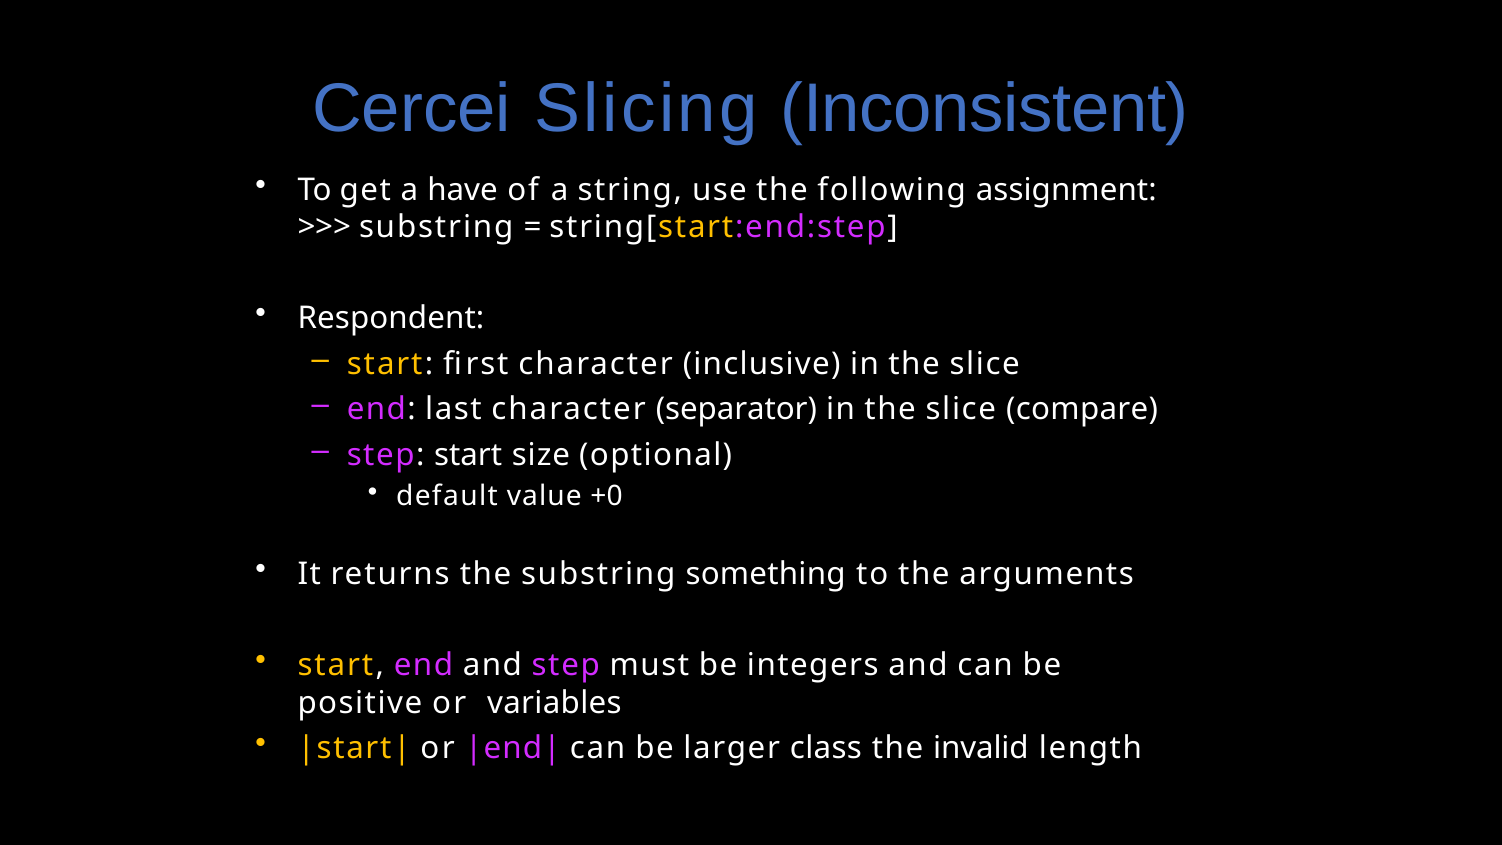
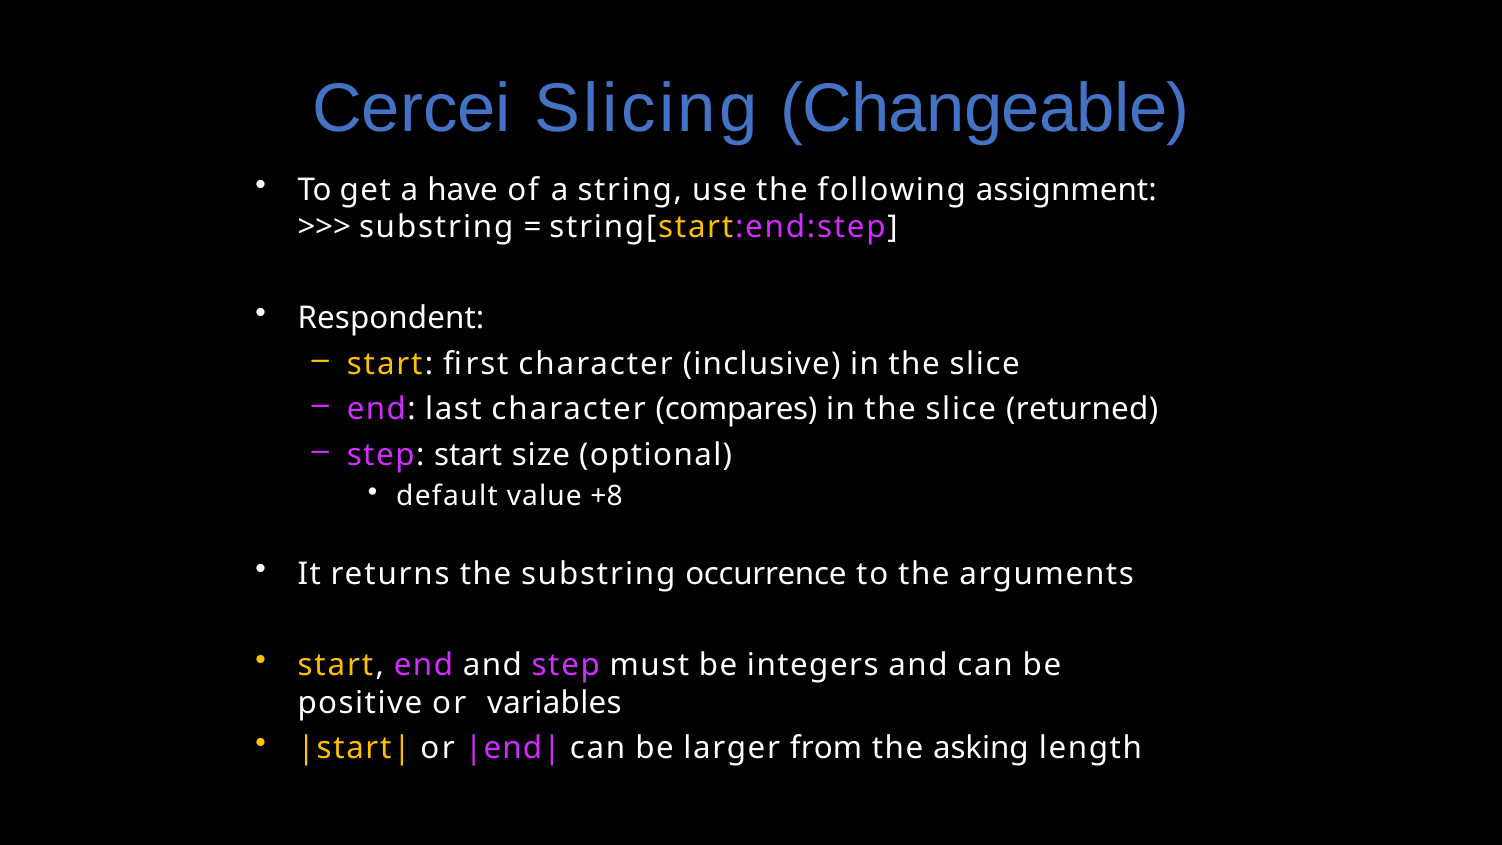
Inconsistent: Inconsistent -> Changeable
separator: separator -> compares
compare: compare -> returned
+0: +0 -> +8
something: something -> occurrence
class: class -> from
invalid: invalid -> asking
